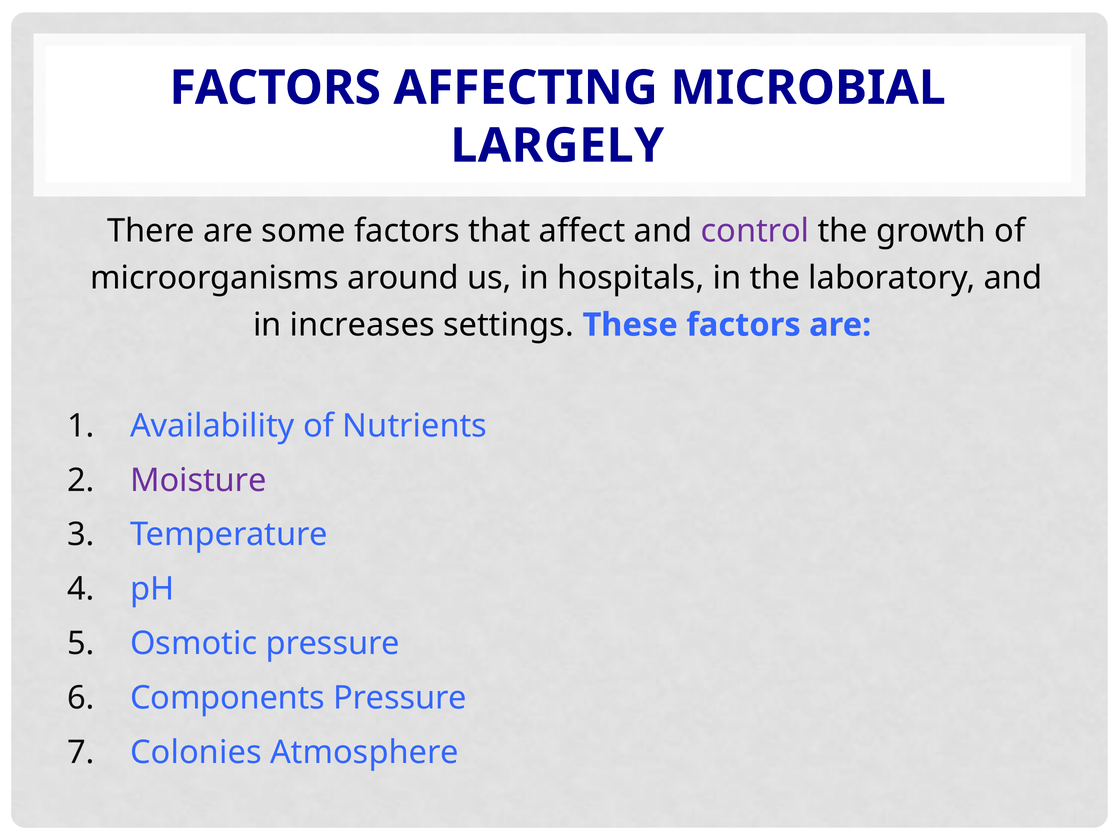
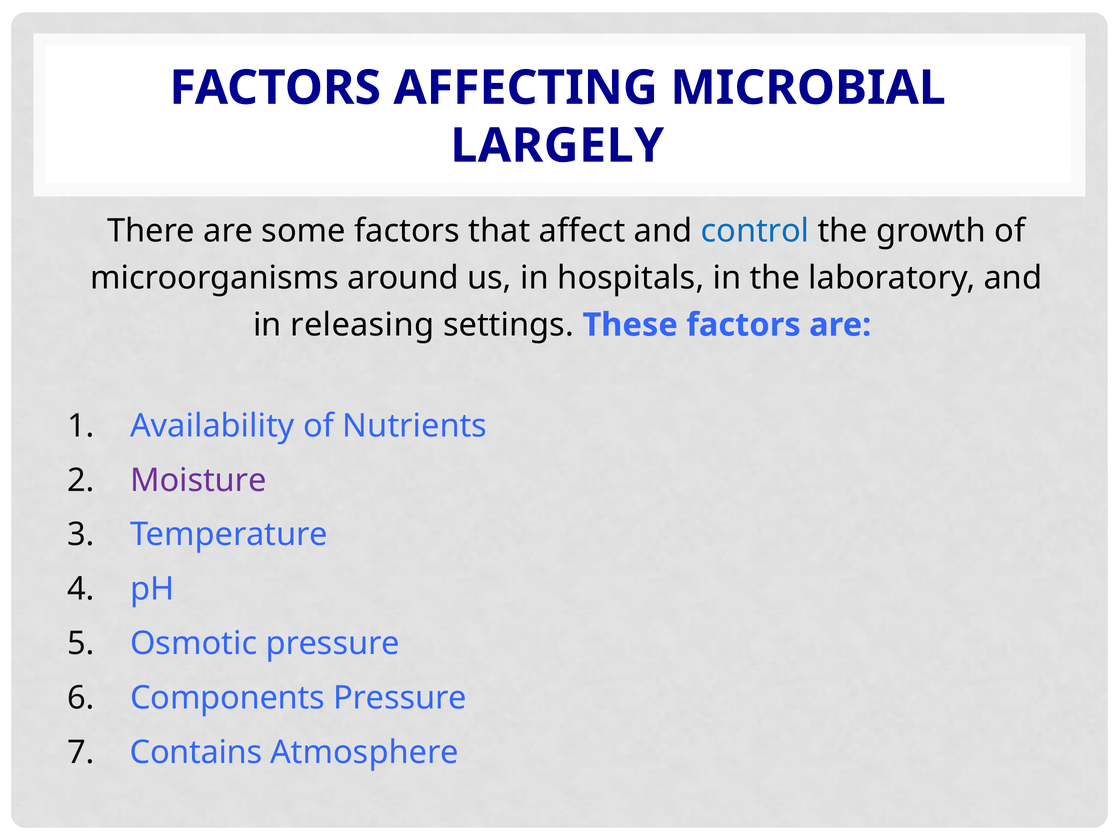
control colour: purple -> blue
increases: increases -> releasing
Colonies: Colonies -> Contains
